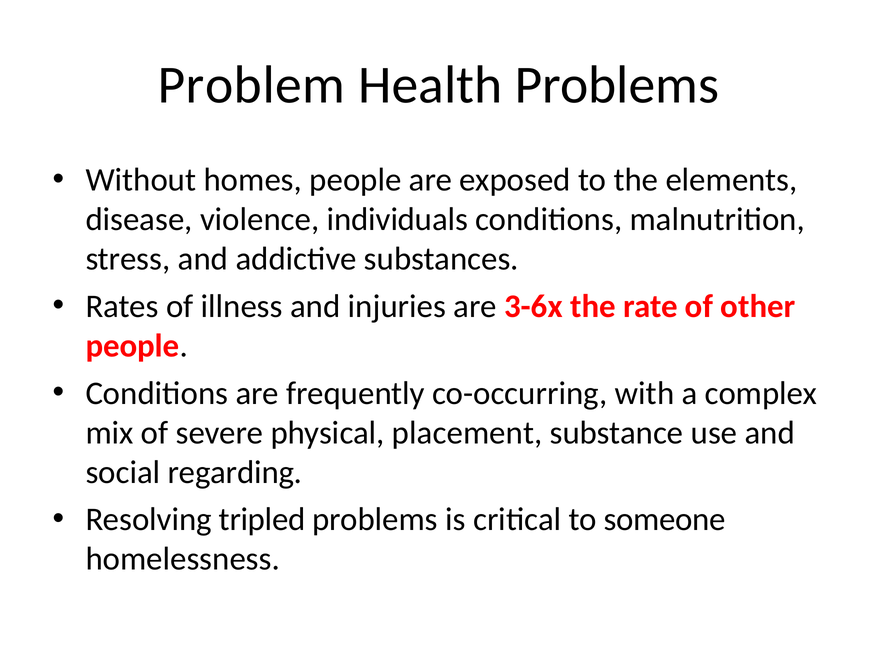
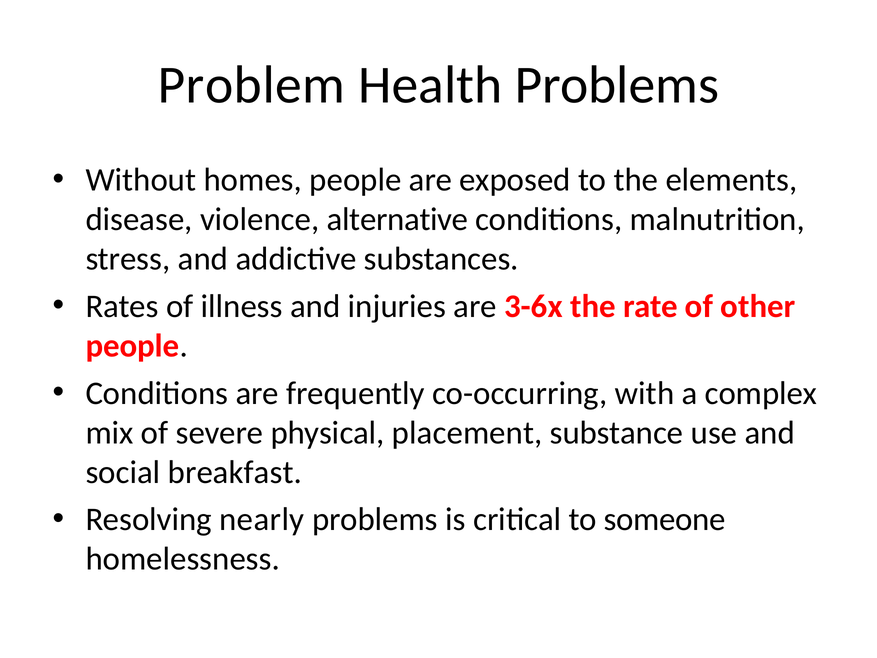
individuals: individuals -> alternative
regarding: regarding -> breakfast
tripled: tripled -> nearly
